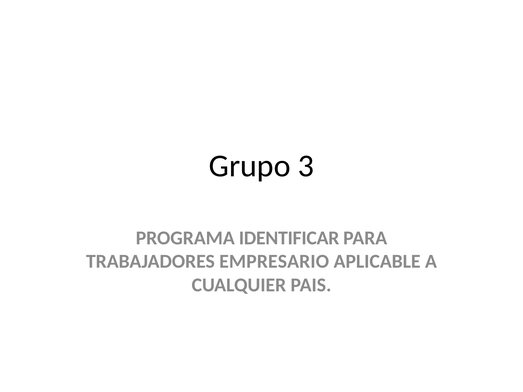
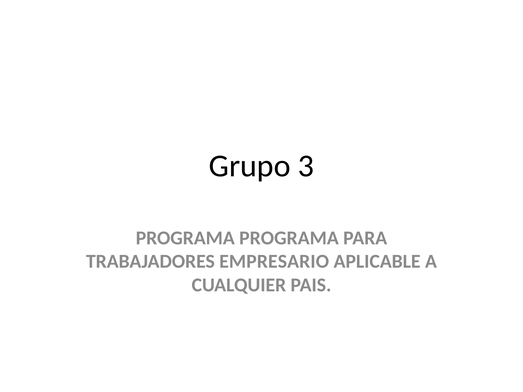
PROGRAMA IDENTIFICAR: IDENTIFICAR -> PROGRAMA
